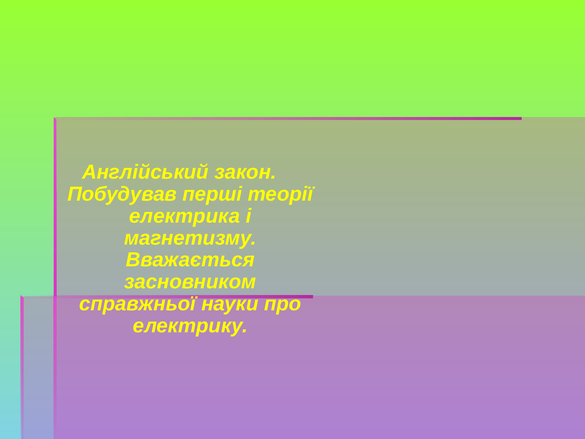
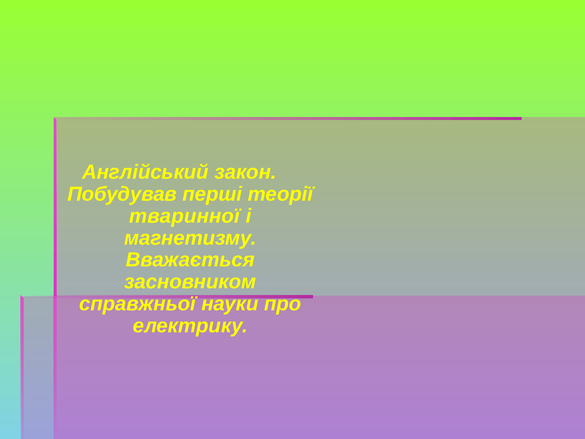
електрика: електрика -> тваринної
